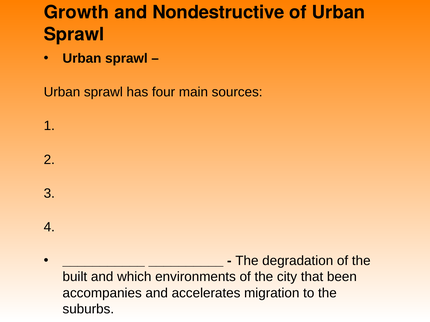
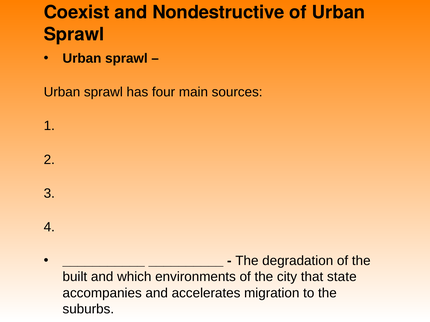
Growth: Growth -> Coexist
been: been -> state
